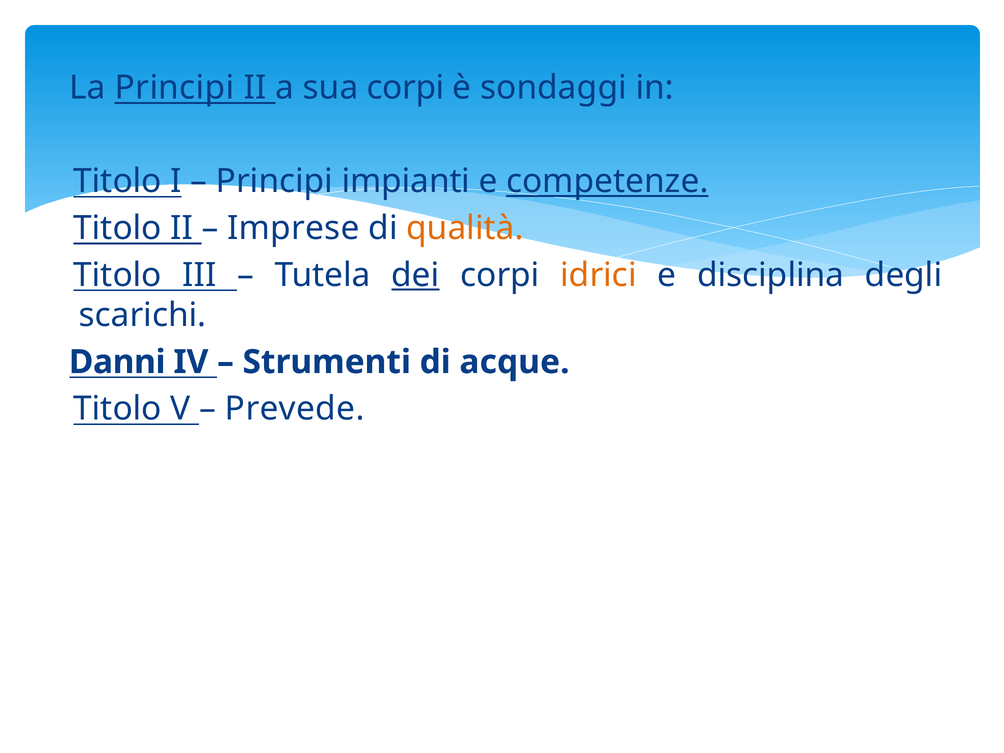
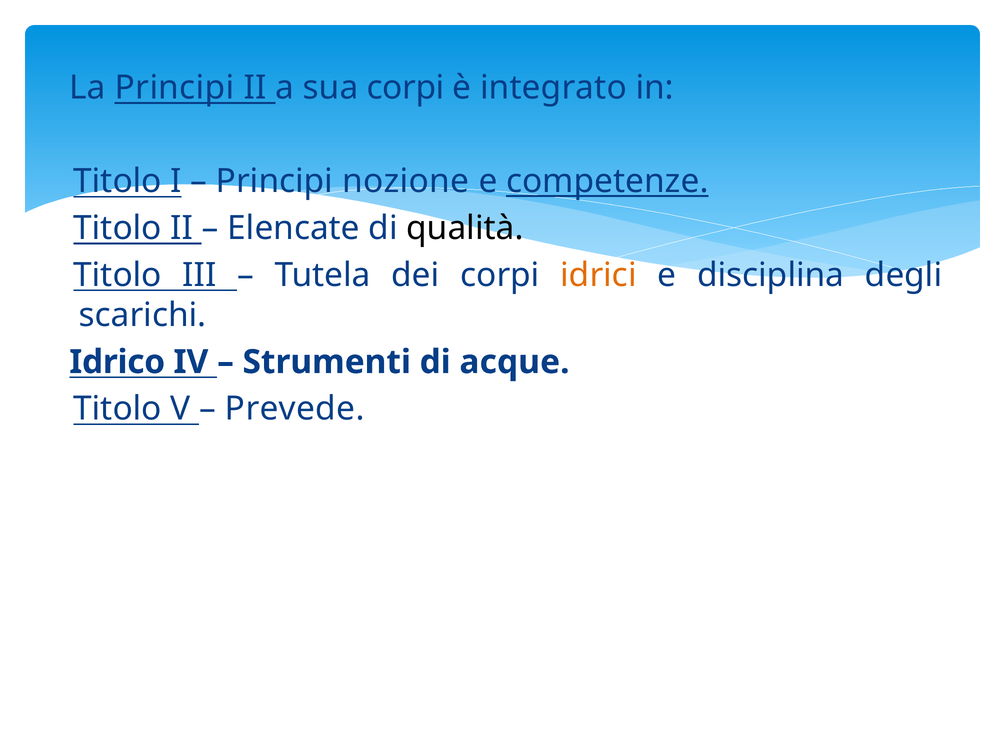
sondaggi: sondaggi -> integrato
impianti: impianti -> nozione
Imprese: Imprese -> Elencate
qualità colour: orange -> black
dei underline: present -> none
Danni: Danni -> Idrico
